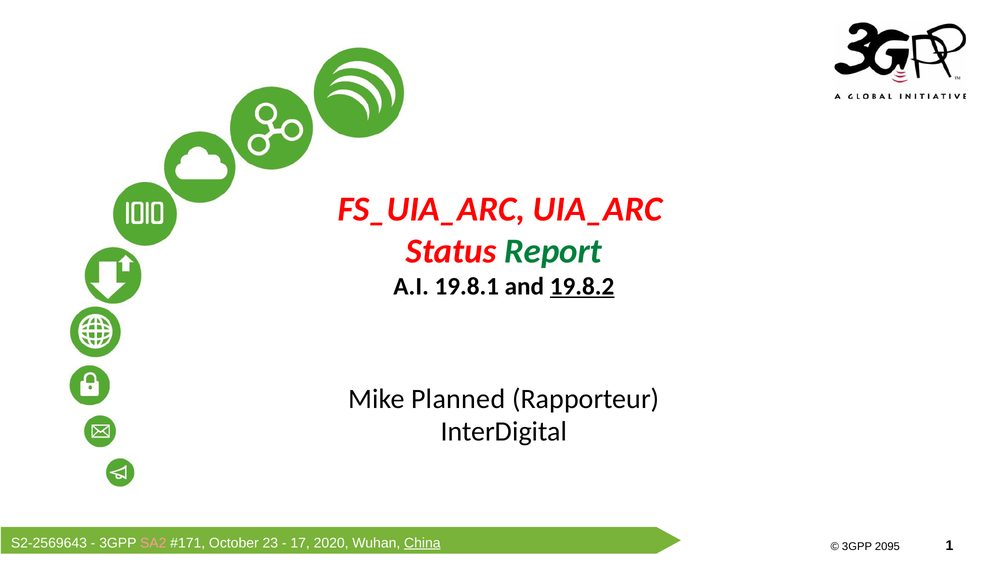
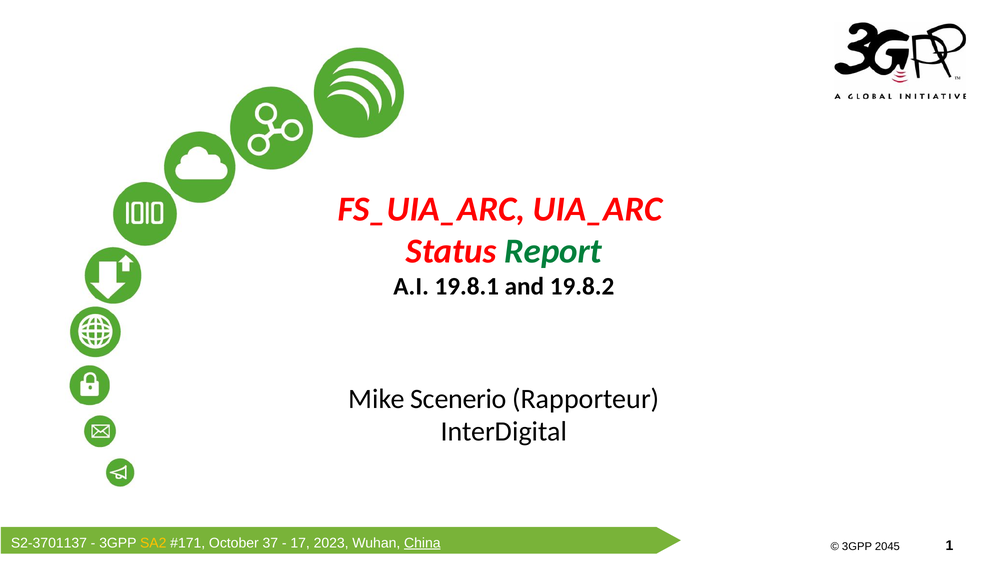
19.8.2 underline: present -> none
Planned: Planned -> Scenerio
S2-2569643: S2-2569643 -> S2-3701137
SA2 colour: pink -> yellow
23: 23 -> 37
2020: 2020 -> 2023
2095: 2095 -> 2045
